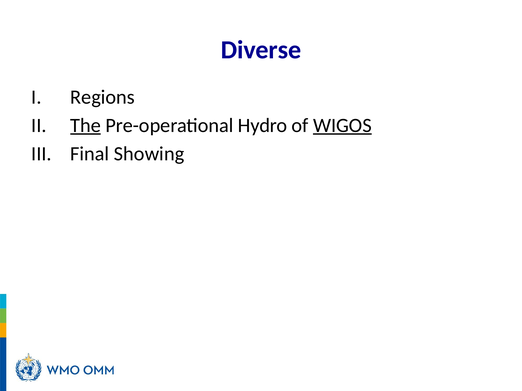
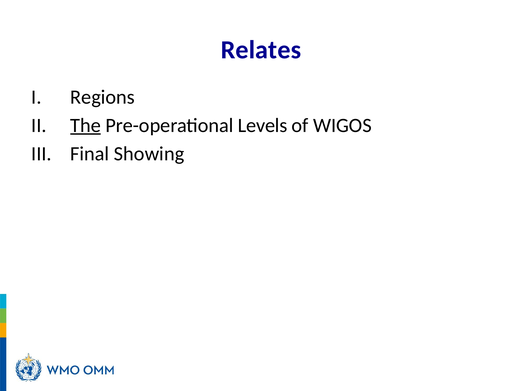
Diverse: Diverse -> Relates
Hydro: Hydro -> Levels
WIGOS underline: present -> none
